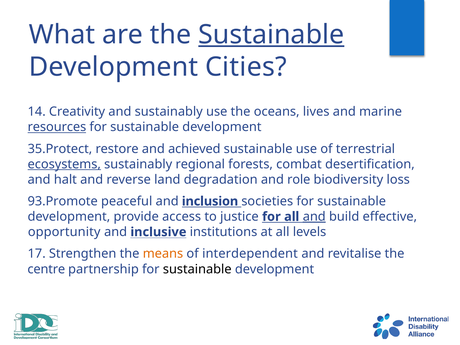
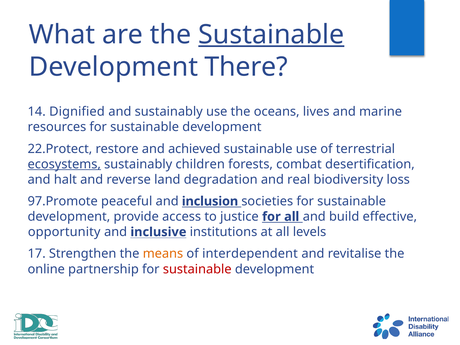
Cities: Cities -> There
Creativity: Creativity -> Dignified
resources underline: present -> none
35.Protect: 35.Protect -> 22.Protect
regional: regional -> children
role: role -> real
93.Promote: 93.Promote -> 97.Promote
and at (314, 217) underline: present -> none
centre: centre -> online
sustainable at (197, 269) colour: black -> red
